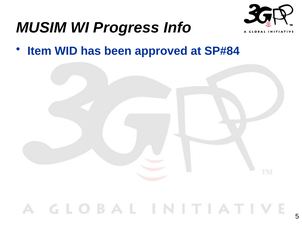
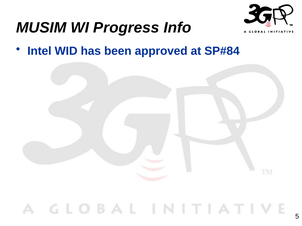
Item: Item -> Intel
